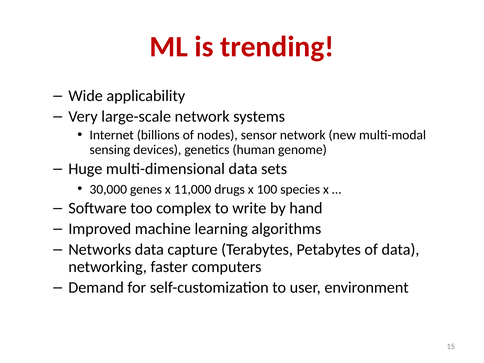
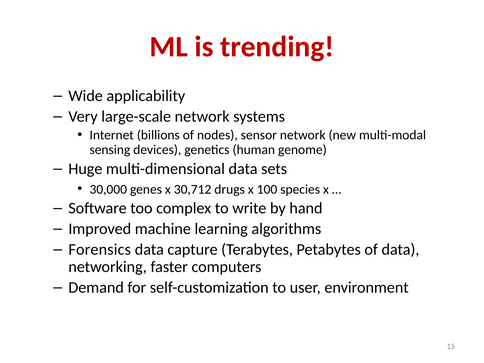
11,000: 11,000 -> 30,712
Networks: Networks -> Forensics
